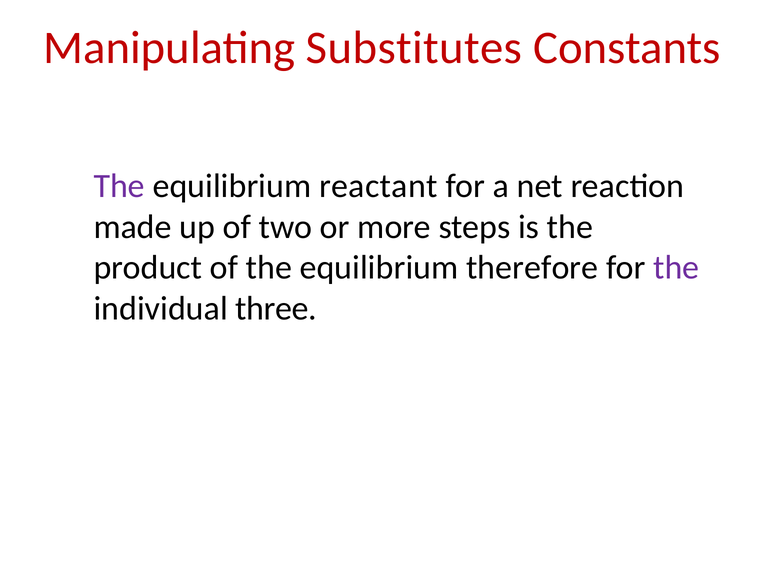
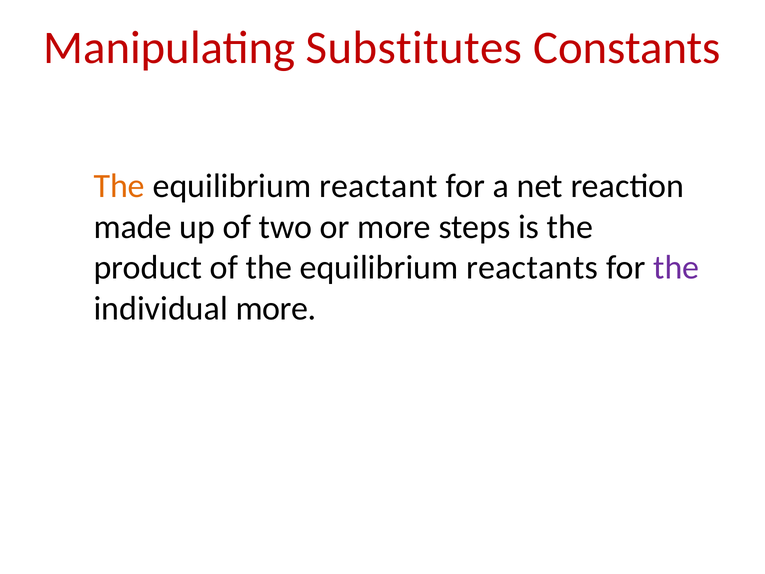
The at (119, 186) colour: purple -> orange
therefore: therefore -> reactants
individual three: three -> more
